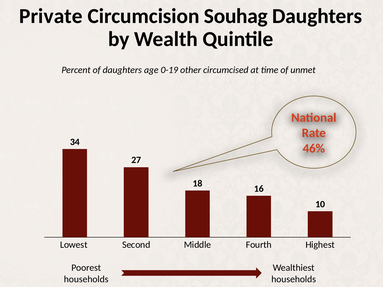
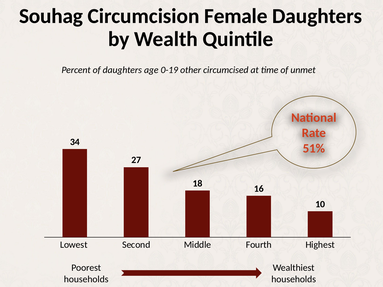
Private: Private -> Souhag
Souhag: Souhag -> Female
46%: 46% -> 51%
